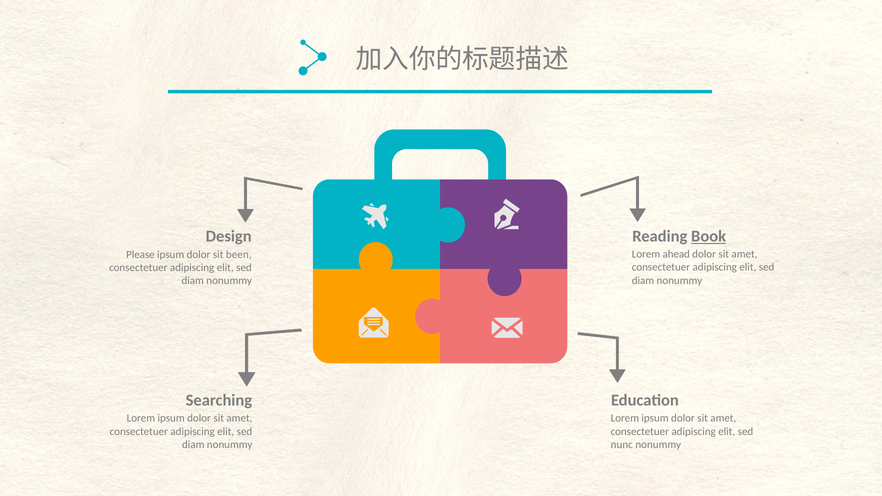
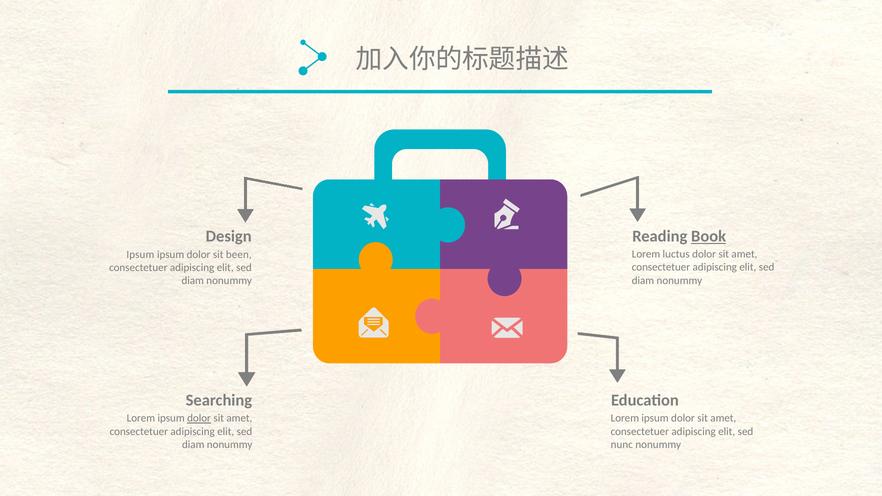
ahead: ahead -> luctus
Please at (140, 255): Please -> Ipsum
dolor at (199, 418) underline: none -> present
